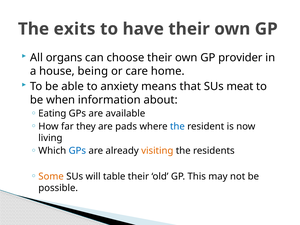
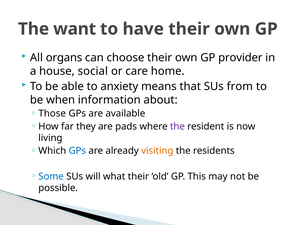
exits: exits -> want
being: being -> social
meat: meat -> from
Eating: Eating -> Those
the at (177, 126) colour: blue -> purple
Some colour: orange -> blue
table: table -> what
